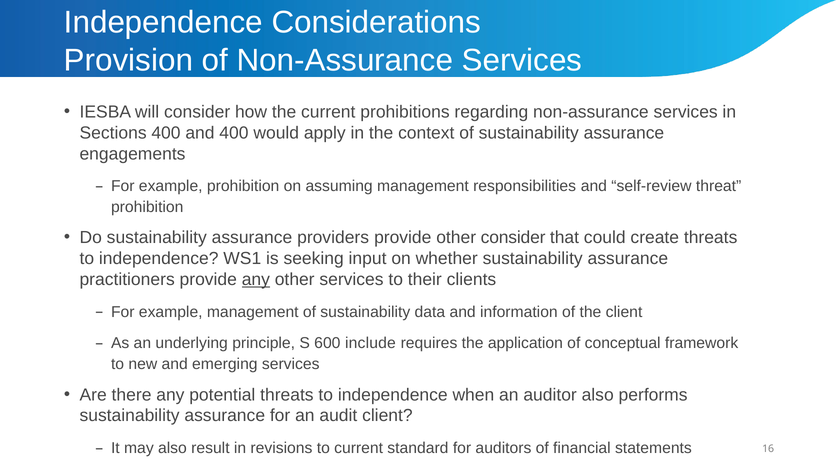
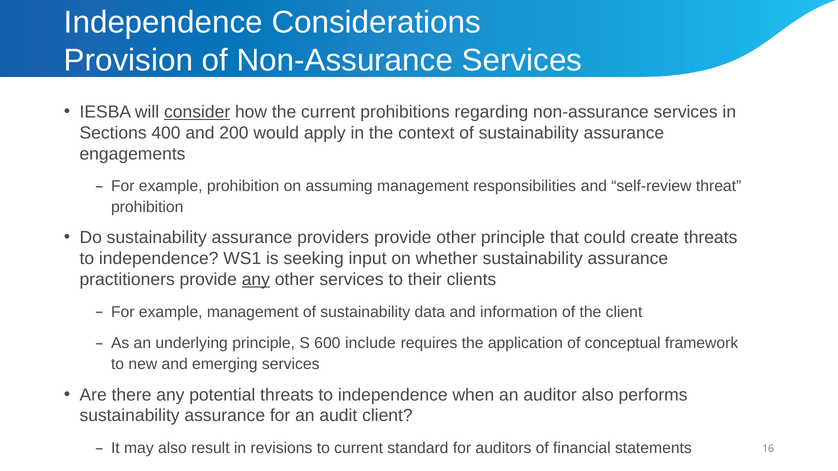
consider at (197, 112) underline: none -> present
and 400: 400 -> 200
other consider: consider -> principle
